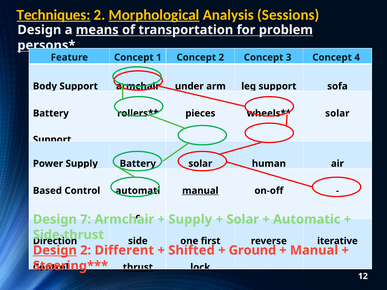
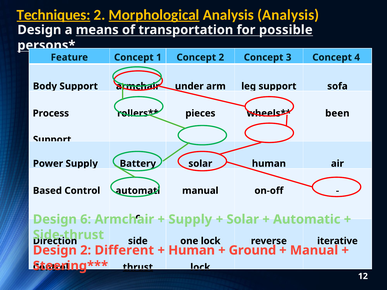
Analysis Sessions: Sessions -> Analysis
means underline: present -> none
problem: problem -> possible
Battery at (51, 113): Battery -> Process
solar at (337, 113): solar -> been
manual at (200, 191) underline: present -> none
7: 7 -> 6
one first: first -> lock
Design at (55, 250) underline: present -> none
Shifted at (191, 250): Shifted -> Human
